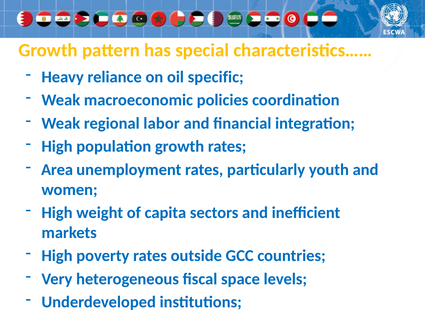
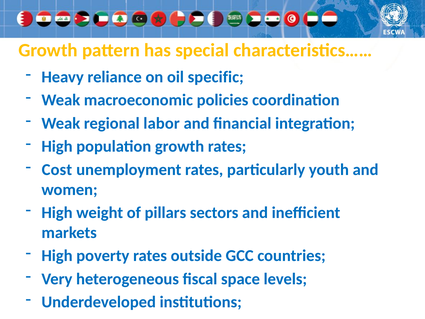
Area: Area -> Cost
capita: capita -> pillars
